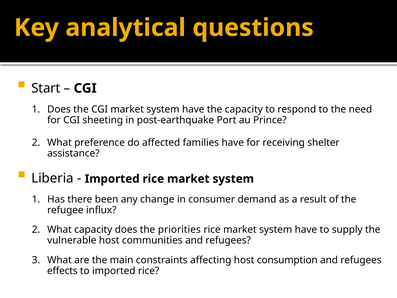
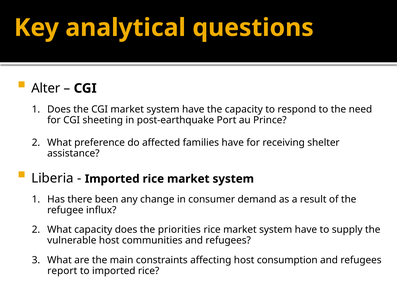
Start: Start -> Alter
effects: effects -> report
